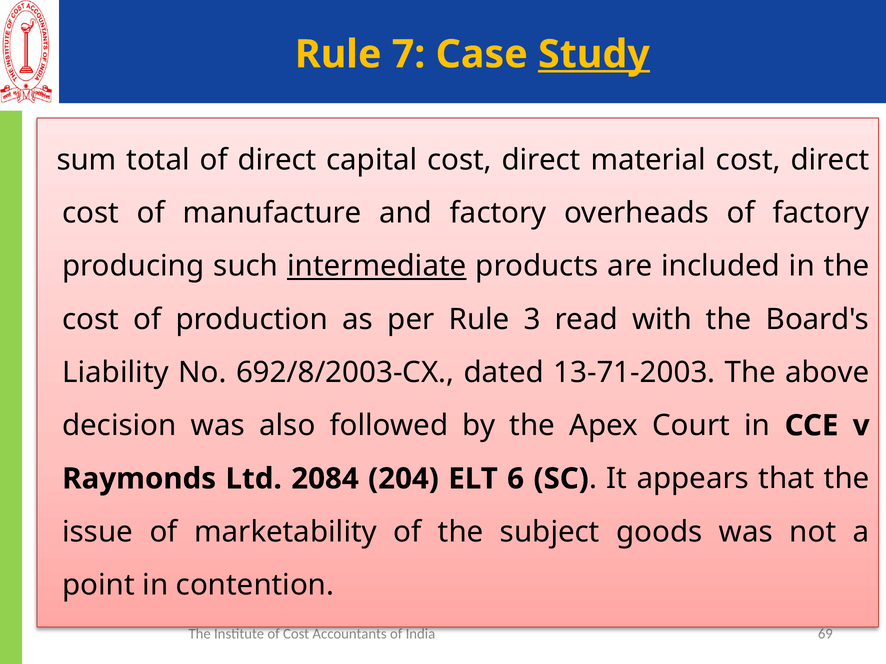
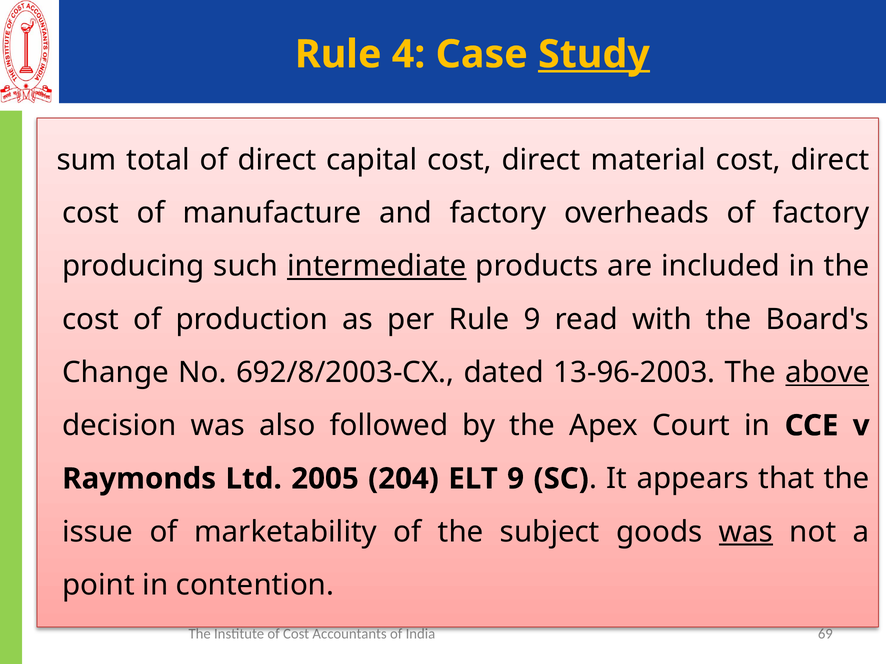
7: 7 -> 4
Rule 3: 3 -> 9
Liability: Liability -> Change
13-71-2003: 13-71-2003 -> 13-96-2003
above underline: none -> present
2084: 2084 -> 2005
ELT 6: 6 -> 9
was at (746, 532) underline: none -> present
